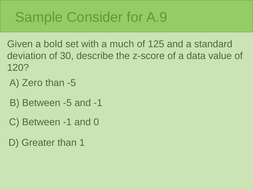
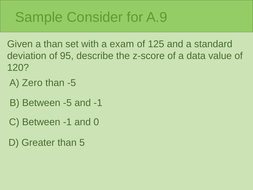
a bold: bold -> than
much: much -> exam
30: 30 -> 95
1: 1 -> 5
